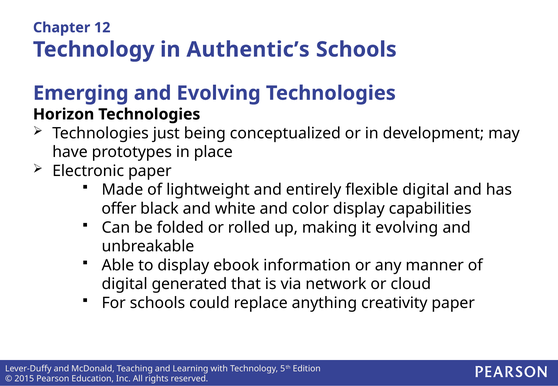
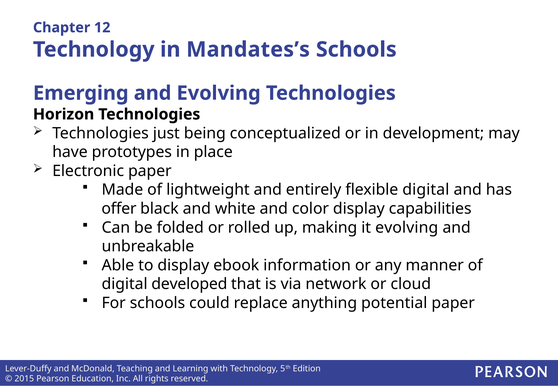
Authentic’s: Authentic’s -> Mandates’s
generated: generated -> developed
creativity: creativity -> potential
